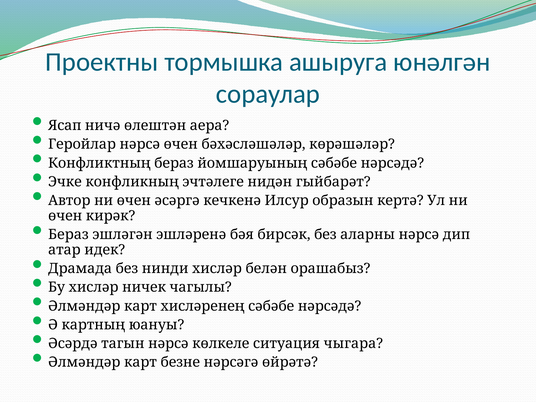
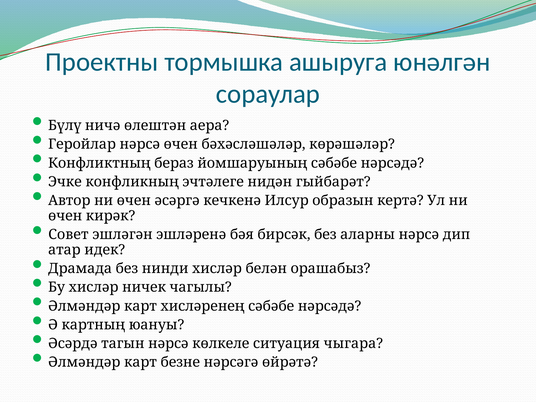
Ясап: Ясап -> Бүлү
Бераз at (68, 235): Бераз -> Совет
